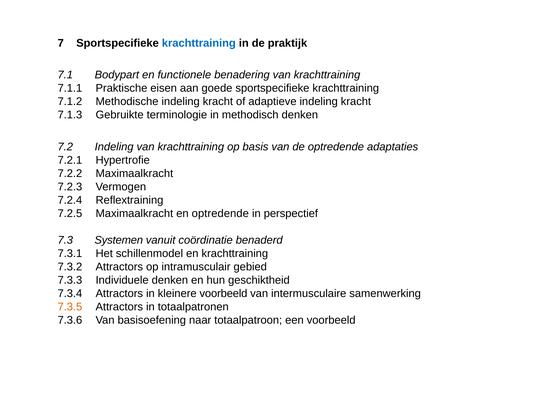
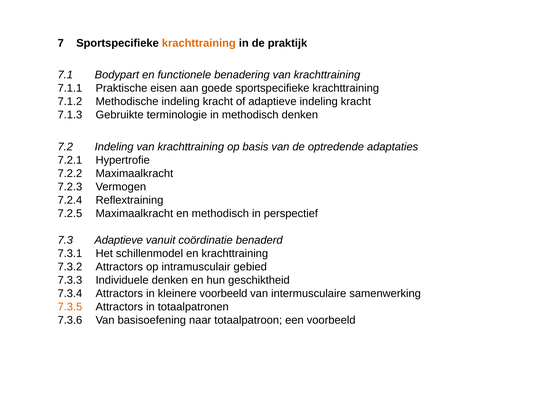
krachttraining at (199, 43) colour: blue -> orange
en optredende: optredende -> methodisch
7.3 Systemen: Systemen -> Adaptieve
